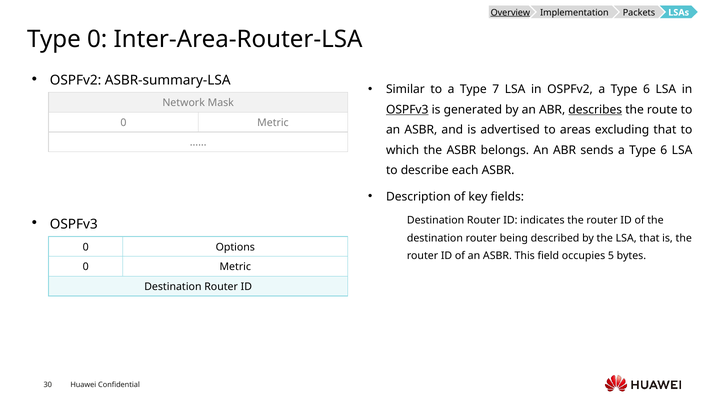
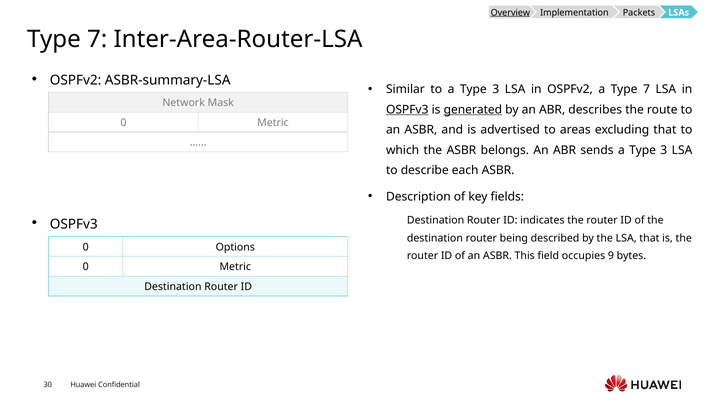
0 at (97, 39): 0 -> 7
to a Type 7: 7 -> 3
OSPFv2 a Type 6: 6 -> 7
generated underline: none -> present
describes underline: present -> none
sends a Type 6: 6 -> 3
5: 5 -> 9
